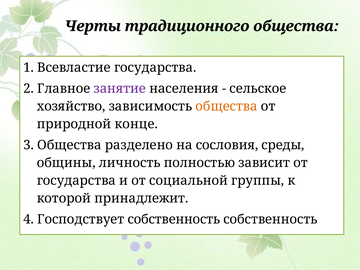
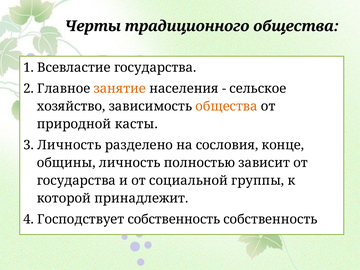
занятие colour: purple -> orange
конце: конце -> касты
3 Общества: Общества -> Личность
среды: среды -> конце
